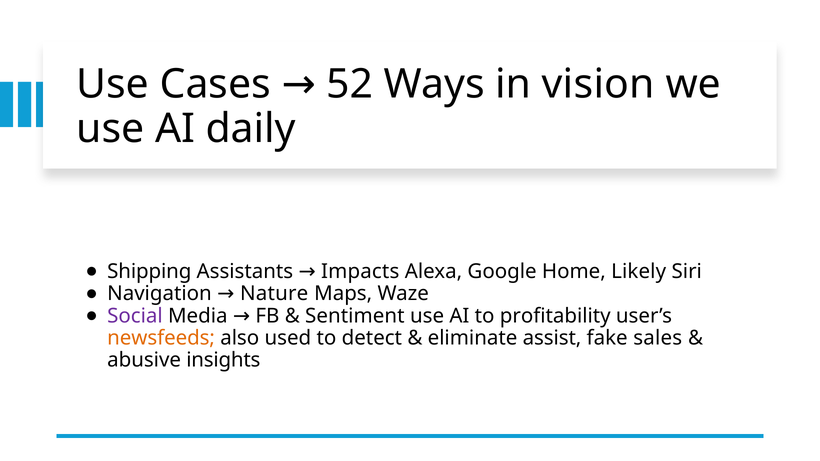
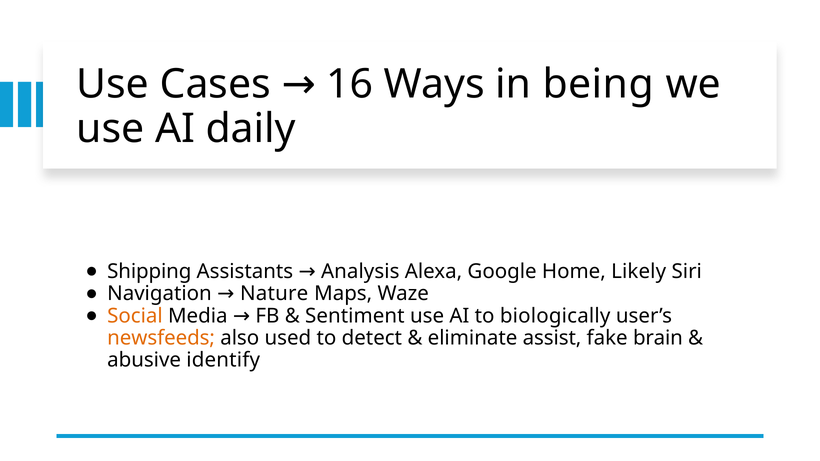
52: 52 -> 16
vision: vision -> being
Impacts: Impacts -> Analysis
Social colour: purple -> orange
profitability: profitability -> biologically
sales: sales -> brain
insights: insights -> identify
